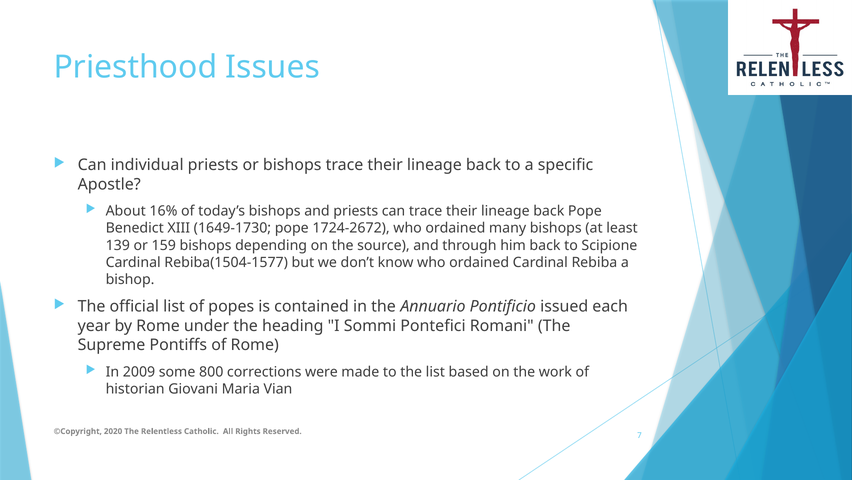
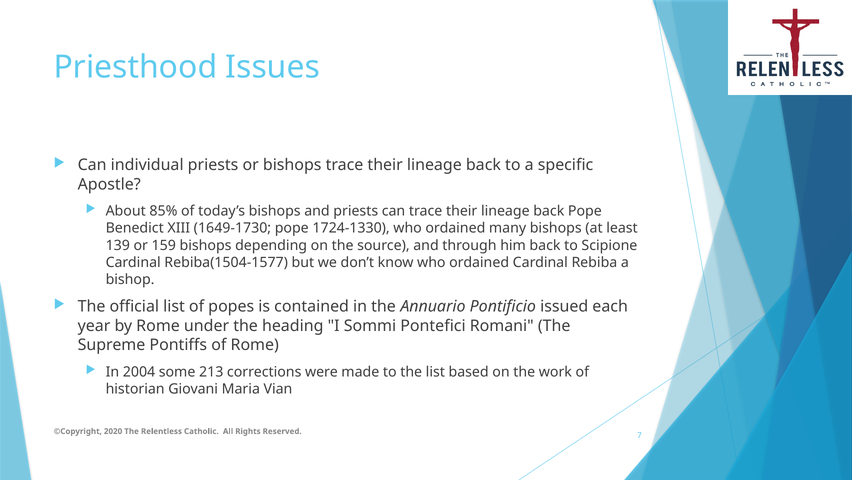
16%: 16% -> 85%
1724-2672: 1724-2672 -> 1724-1330
2009: 2009 -> 2004
800: 800 -> 213
